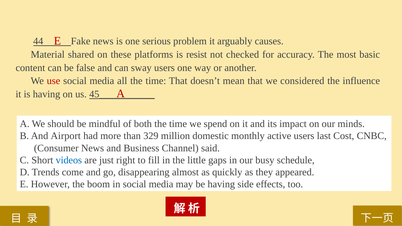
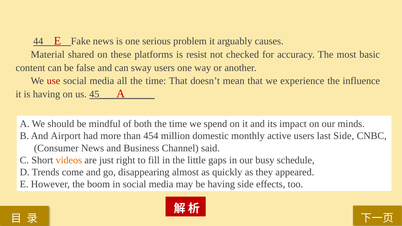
considered: considered -> experience
329: 329 -> 454
last Cost: Cost -> Side
videos colour: blue -> orange
